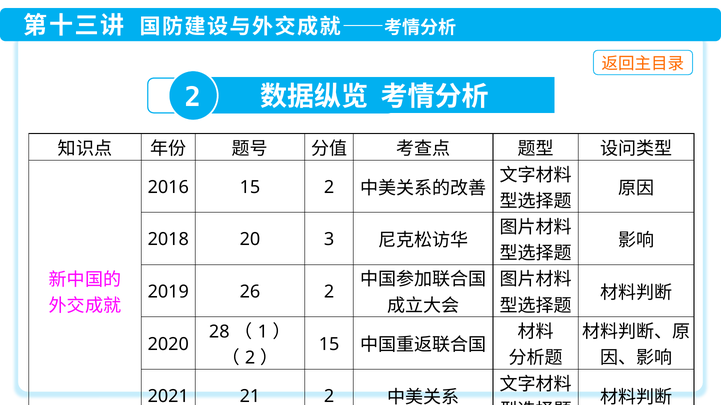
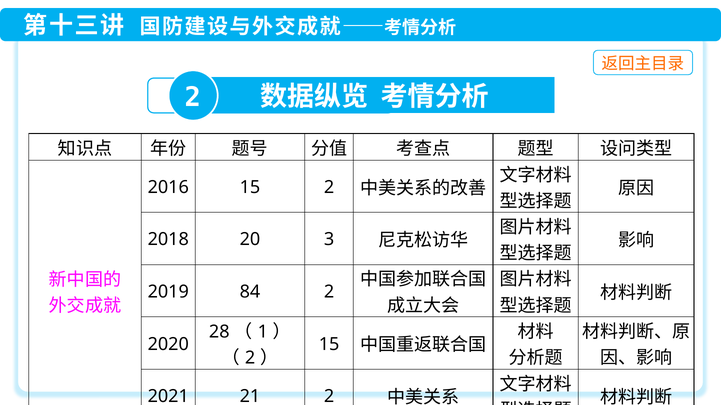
26: 26 -> 84
